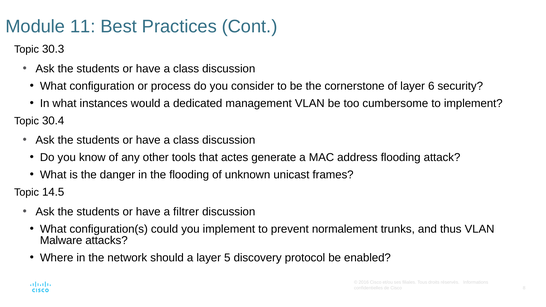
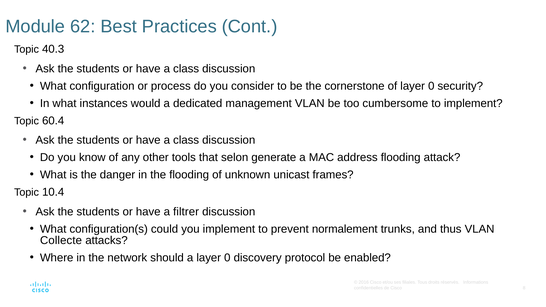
11: 11 -> 62
30.3: 30.3 -> 40.3
of layer 6: 6 -> 0
30.4: 30.4 -> 60.4
actes: actes -> selon
14.5: 14.5 -> 10.4
Malware: Malware -> Collecte
a layer 5: 5 -> 0
